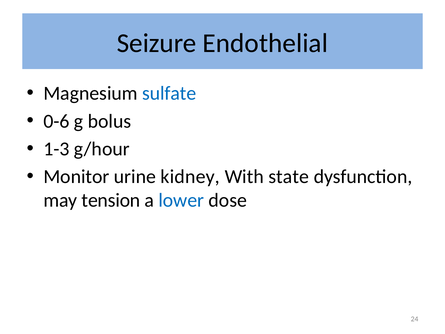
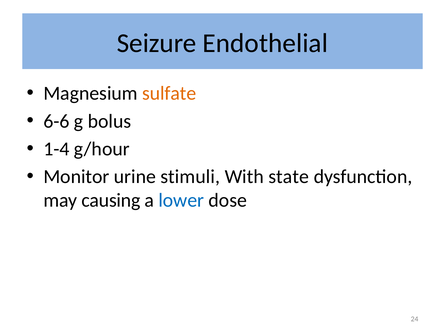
sulfate colour: blue -> orange
0-6: 0-6 -> 6-6
1-3: 1-3 -> 1-4
kidney: kidney -> stimuli
tension: tension -> causing
